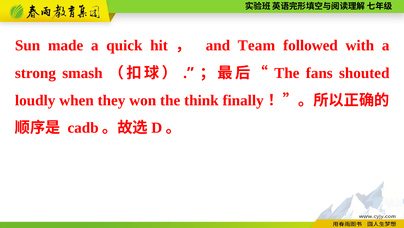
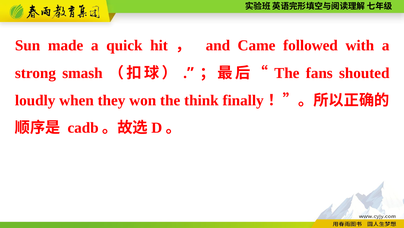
Team: Team -> Came
